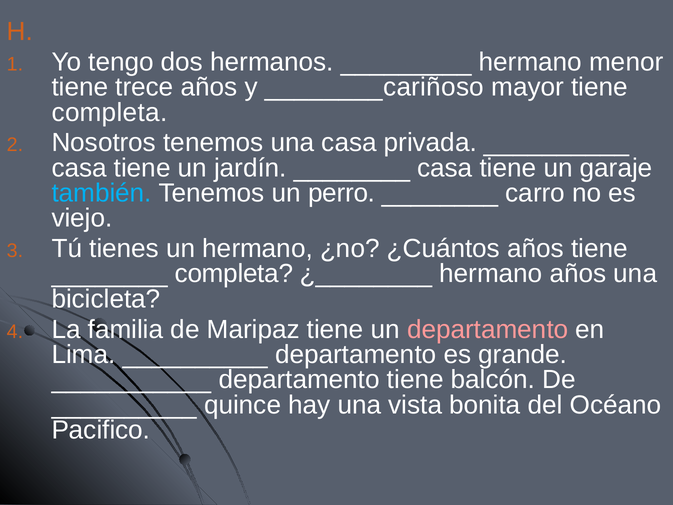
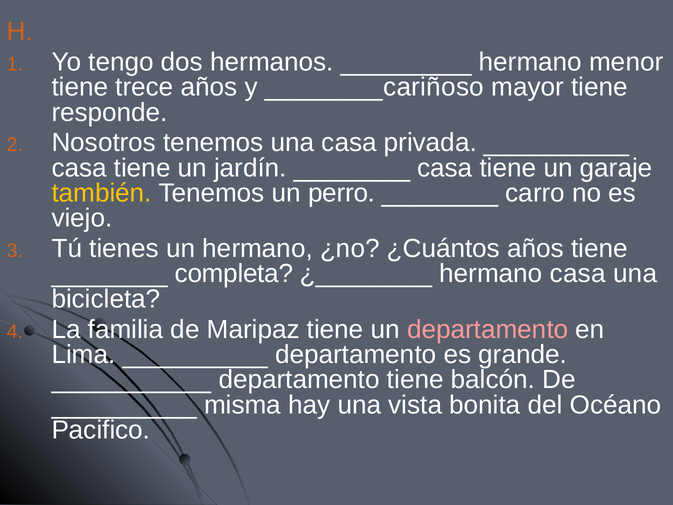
completa at (109, 112): completa -> responde
también colour: light blue -> yellow
hermano años: años -> casa
quince: quince -> misma
